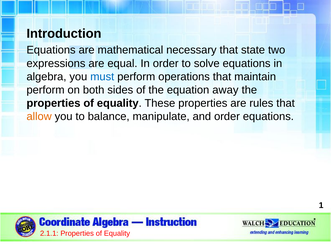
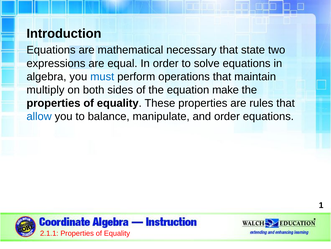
perform at (46, 90): perform -> multiply
away: away -> make
allow colour: orange -> blue
